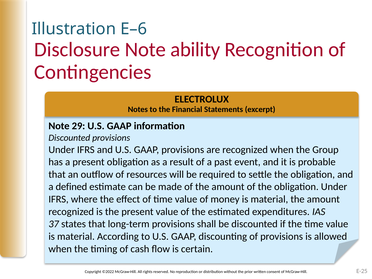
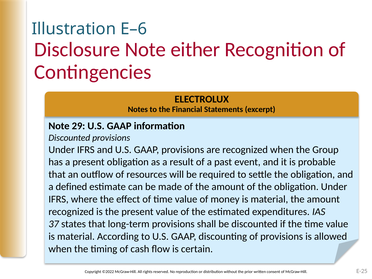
ability: ability -> either
